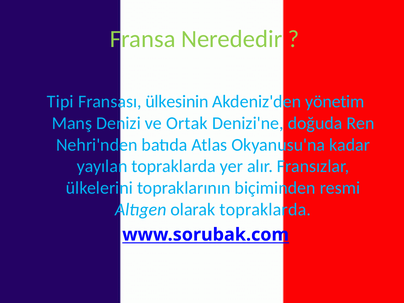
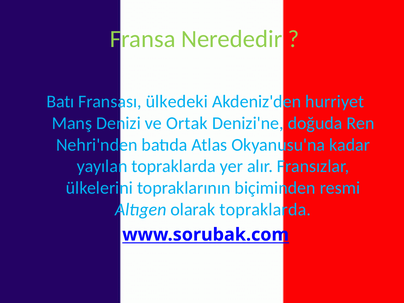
Tipi: Tipi -> Batı
ülkesinin: ülkesinin -> ülkedeki
yönetim: yönetim -> hurriyet
